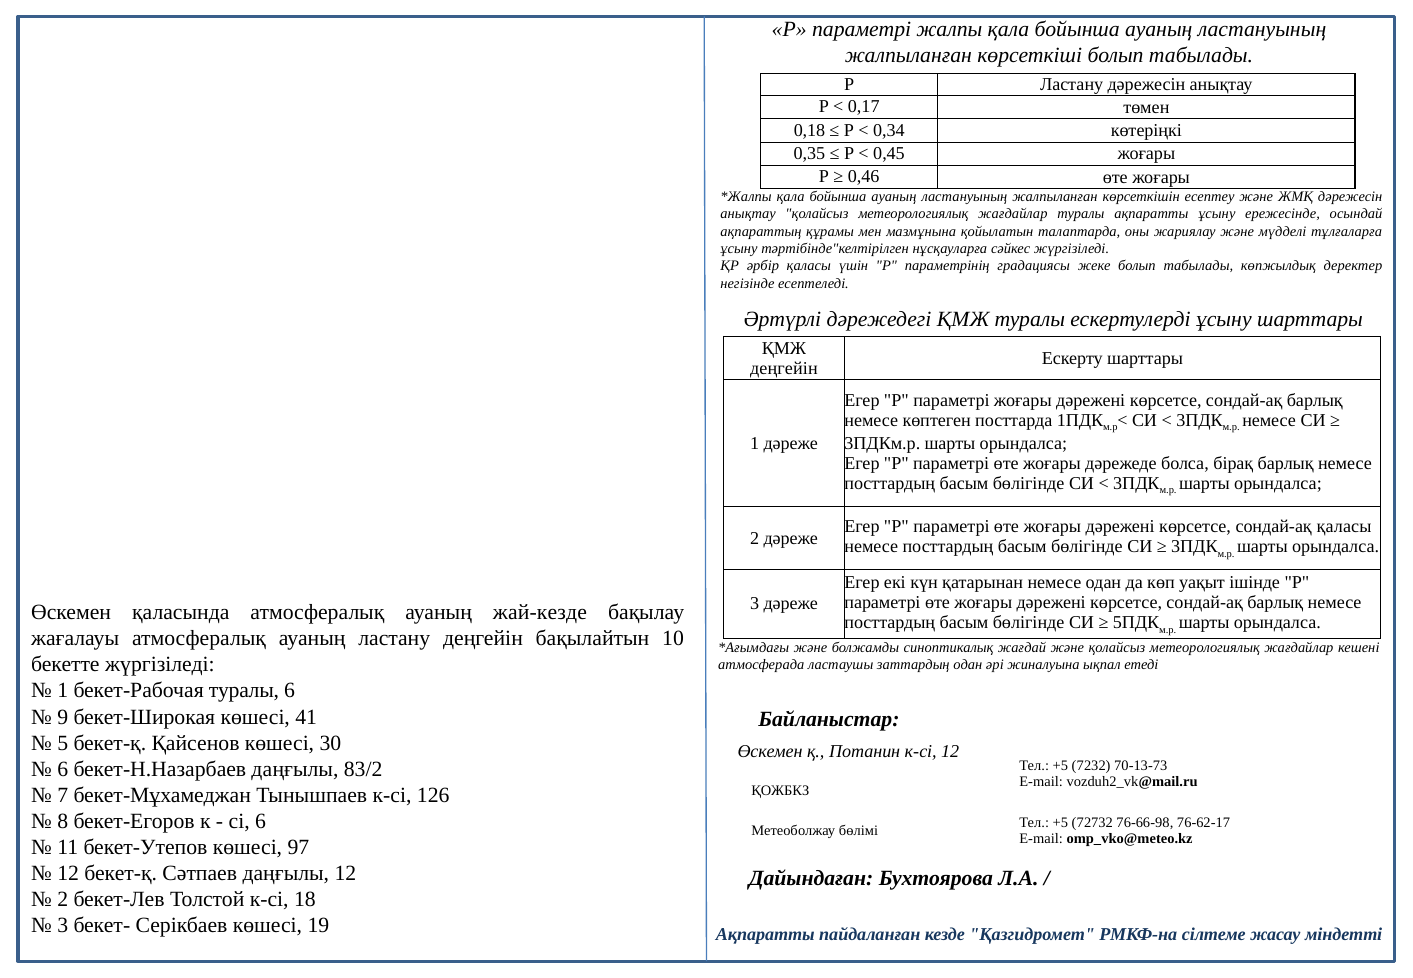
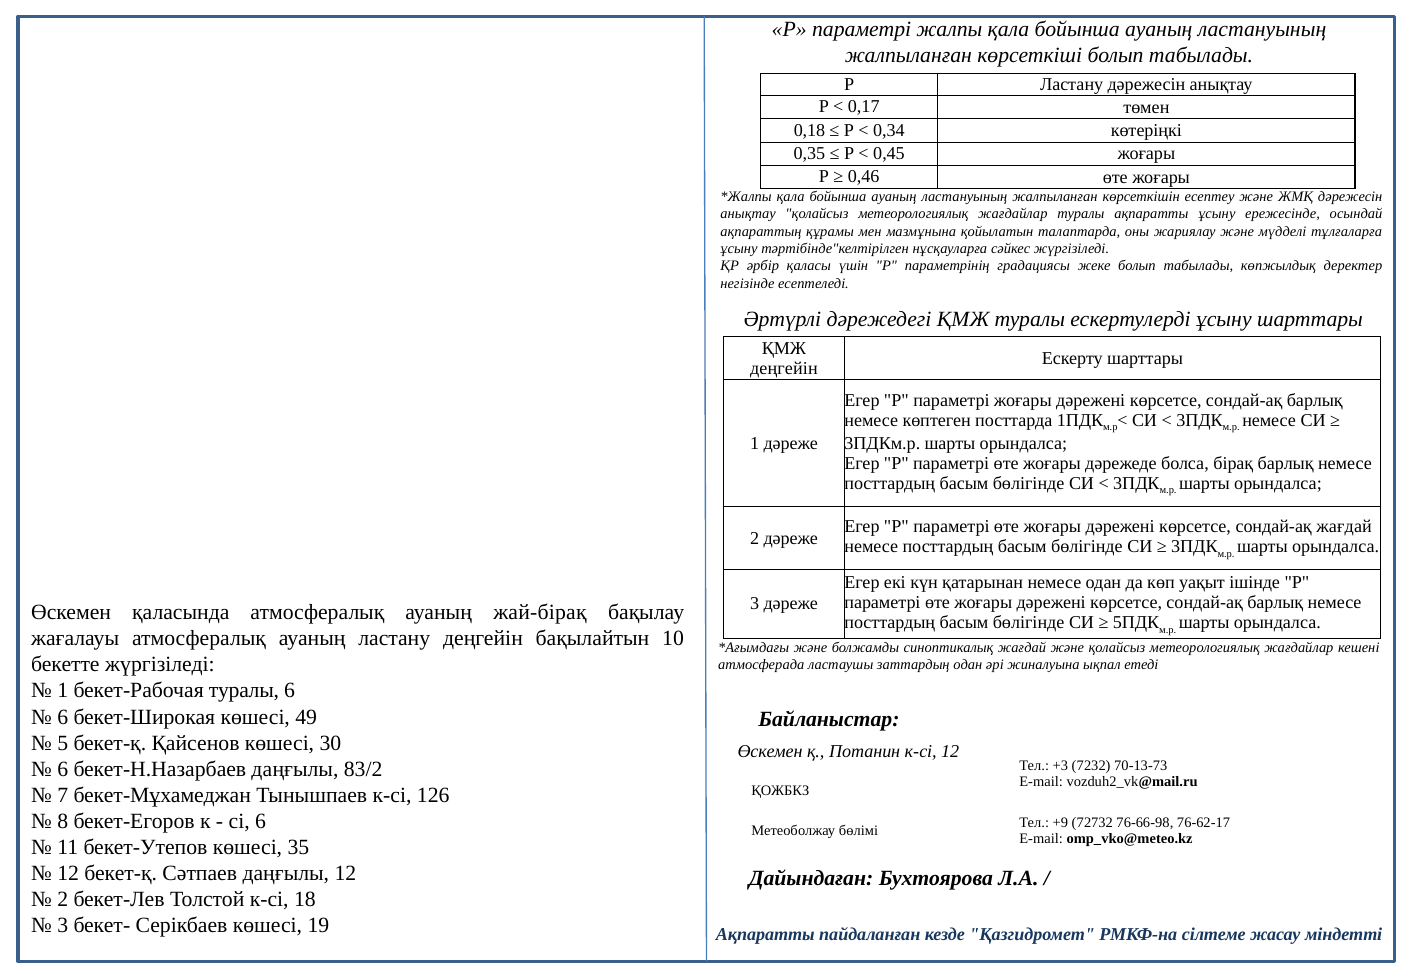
сондай-ақ қаласы: қаласы -> жағдай
жай-кезде: жай-кезде -> жай-бірақ
9 at (63, 717): 9 -> 6
41: 41 -> 49
+5 at (1060, 766): +5 -> +3
+5 at (1060, 823): +5 -> +9
97: 97 -> 35
